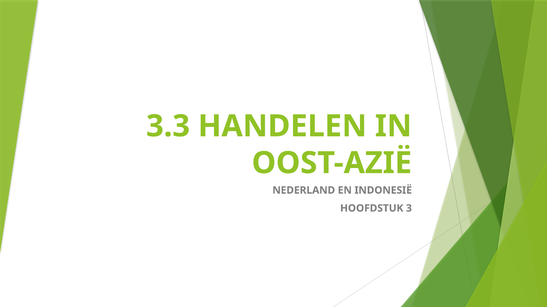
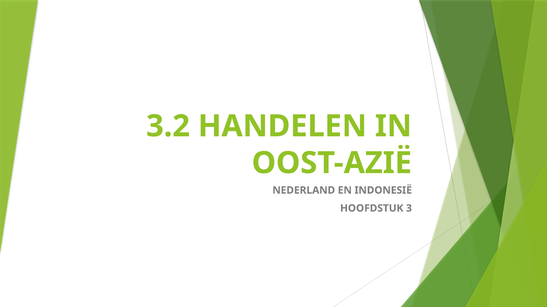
3.3: 3.3 -> 3.2
